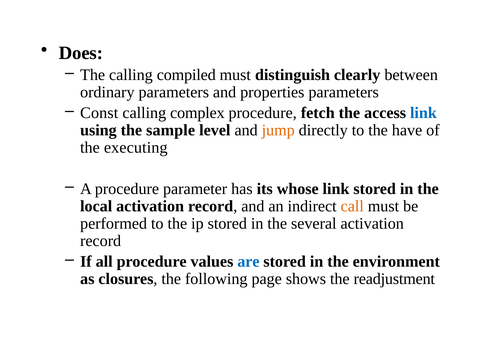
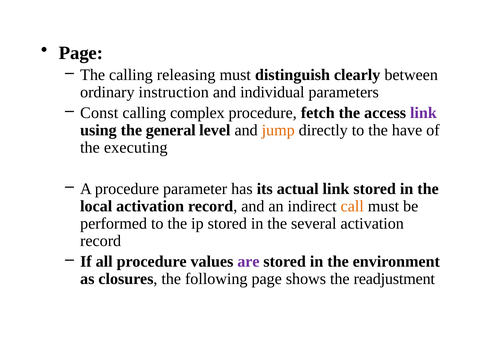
Does at (81, 53): Does -> Page
compiled: compiled -> releasing
ordinary parameters: parameters -> instruction
properties: properties -> individual
link at (423, 113) colour: blue -> purple
sample: sample -> general
whose: whose -> actual
are colour: blue -> purple
